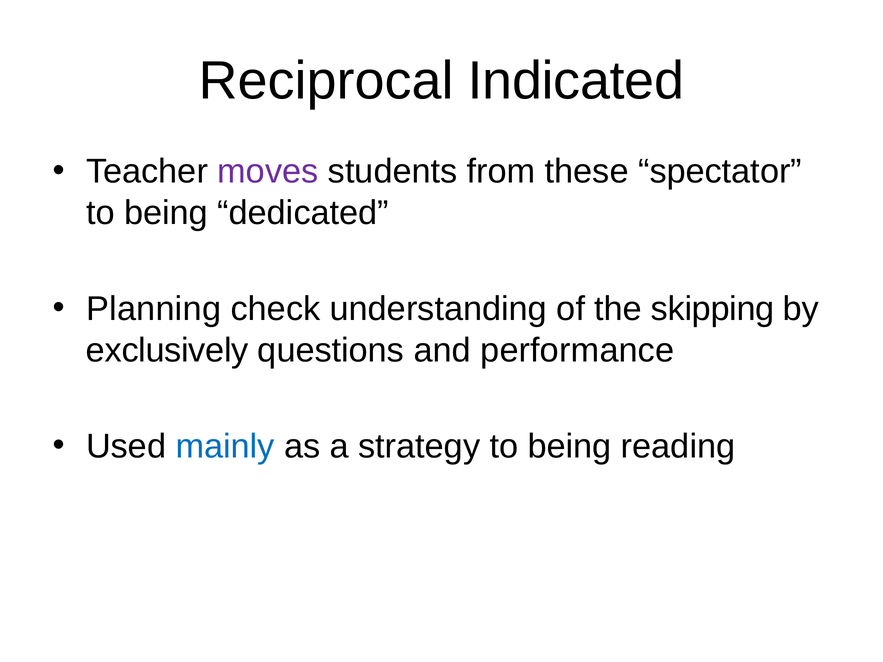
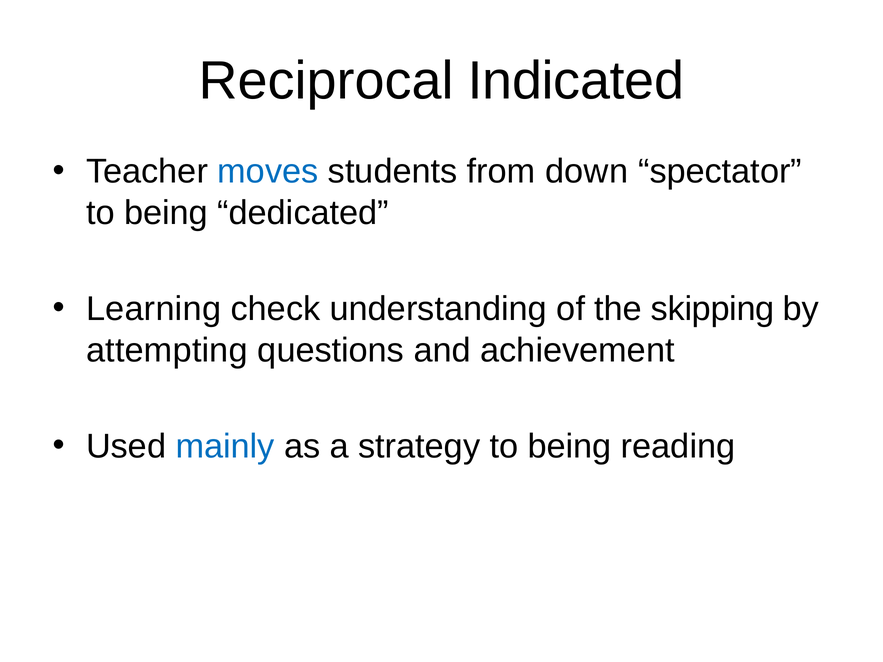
moves colour: purple -> blue
these: these -> down
Planning: Planning -> Learning
exclusively: exclusively -> attempting
performance: performance -> achievement
